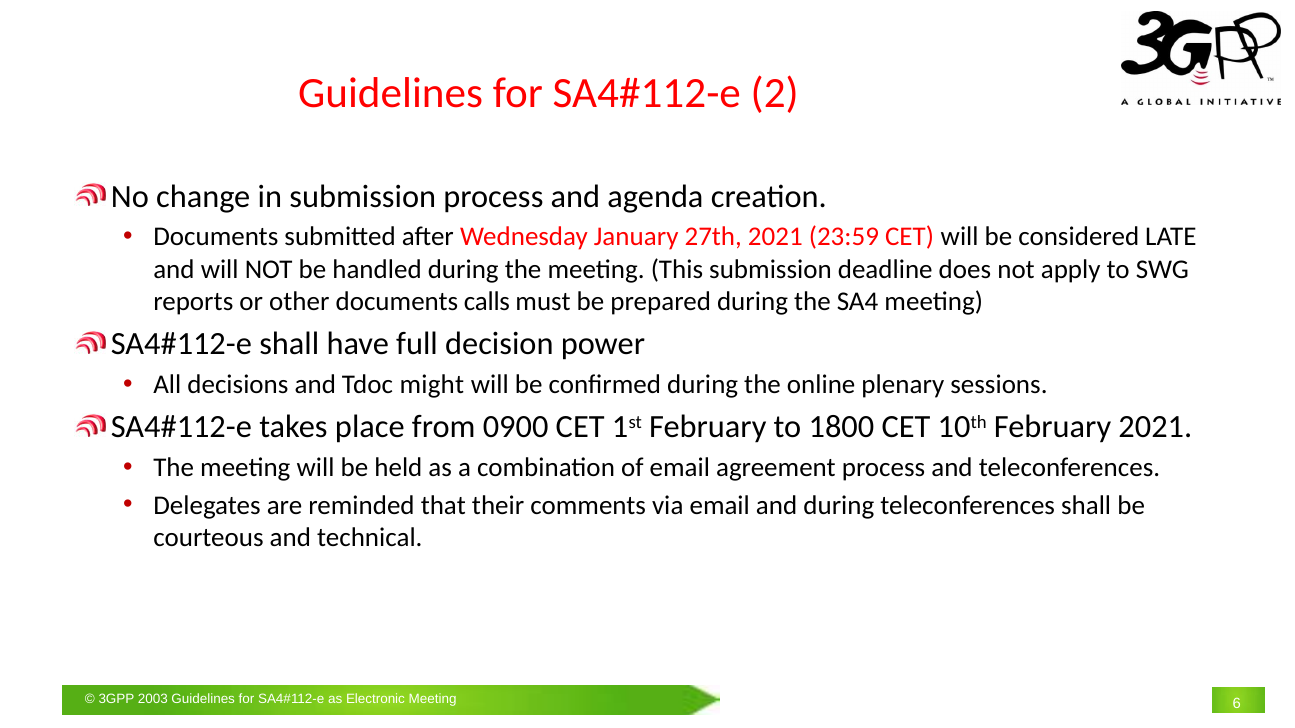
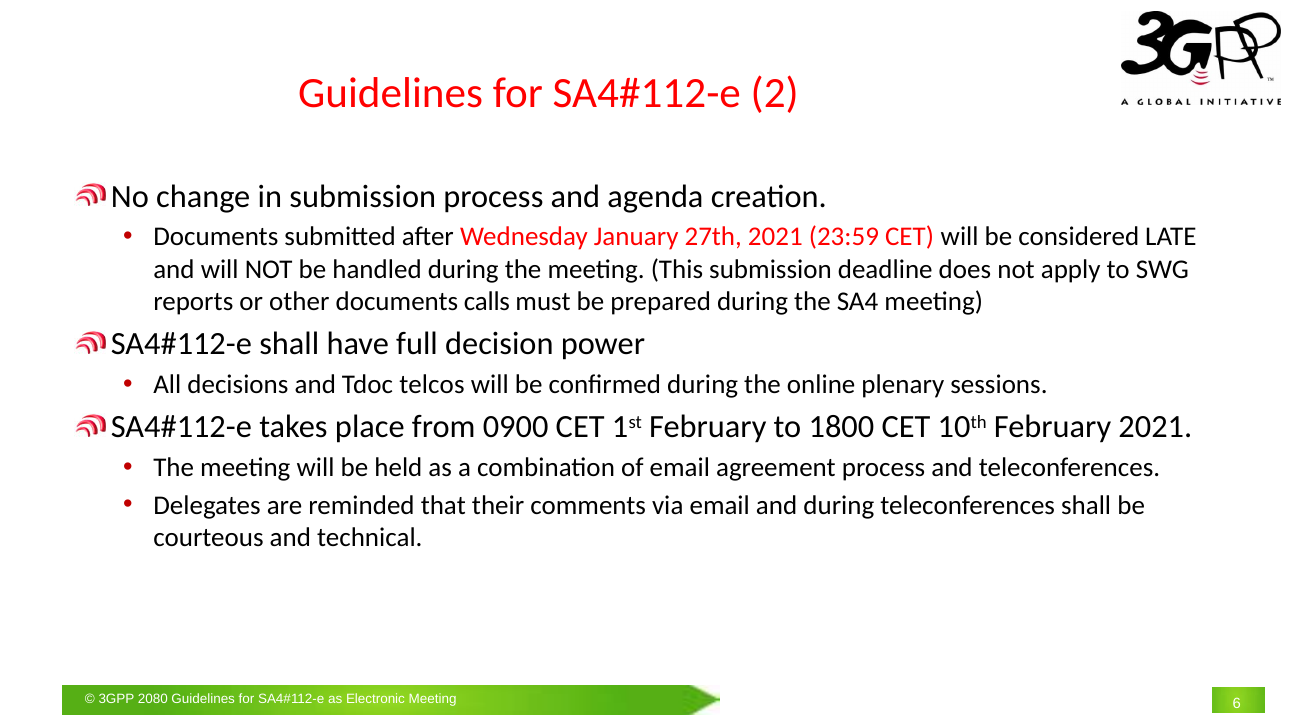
might: might -> telcos
2003: 2003 -> 2080
